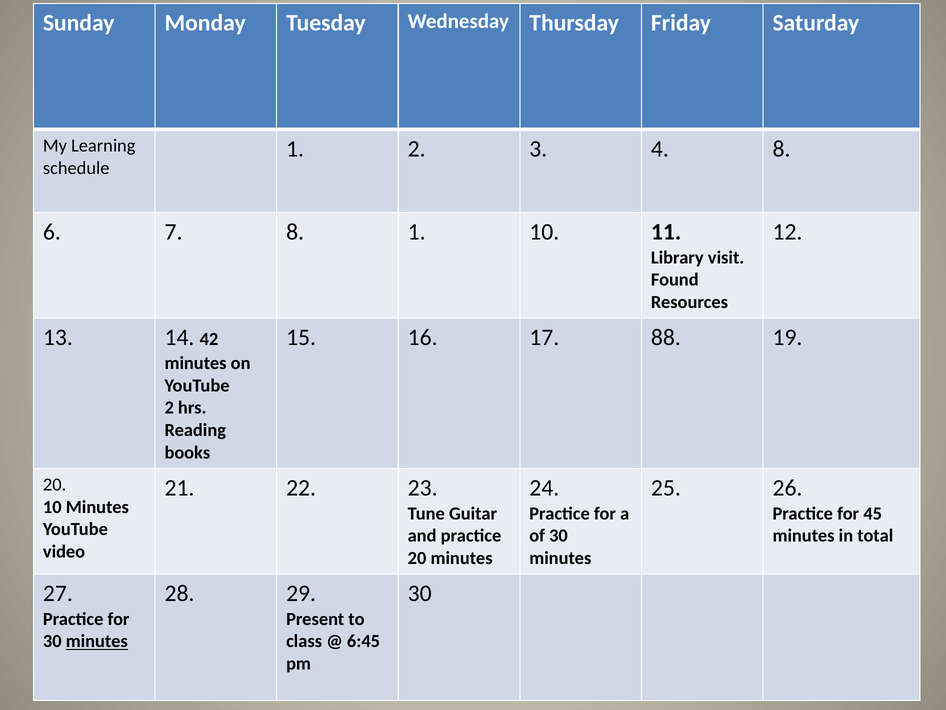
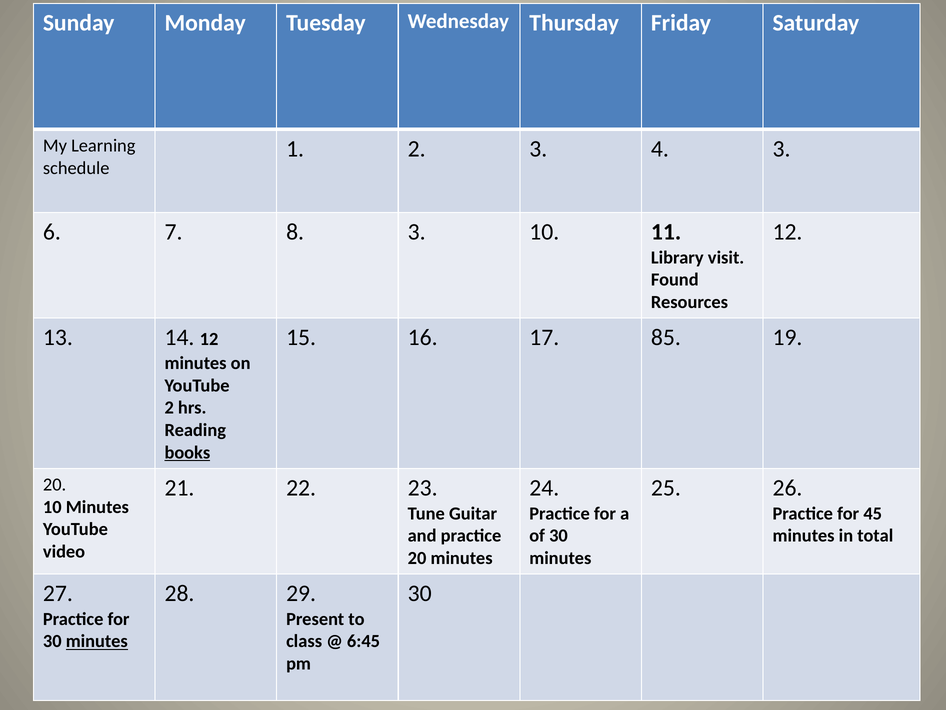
4 8: 8 -> 3
8 1: 1 -> 3
14 42: 42 -> 12
88: 88 -> 85
books underline: none -> present
